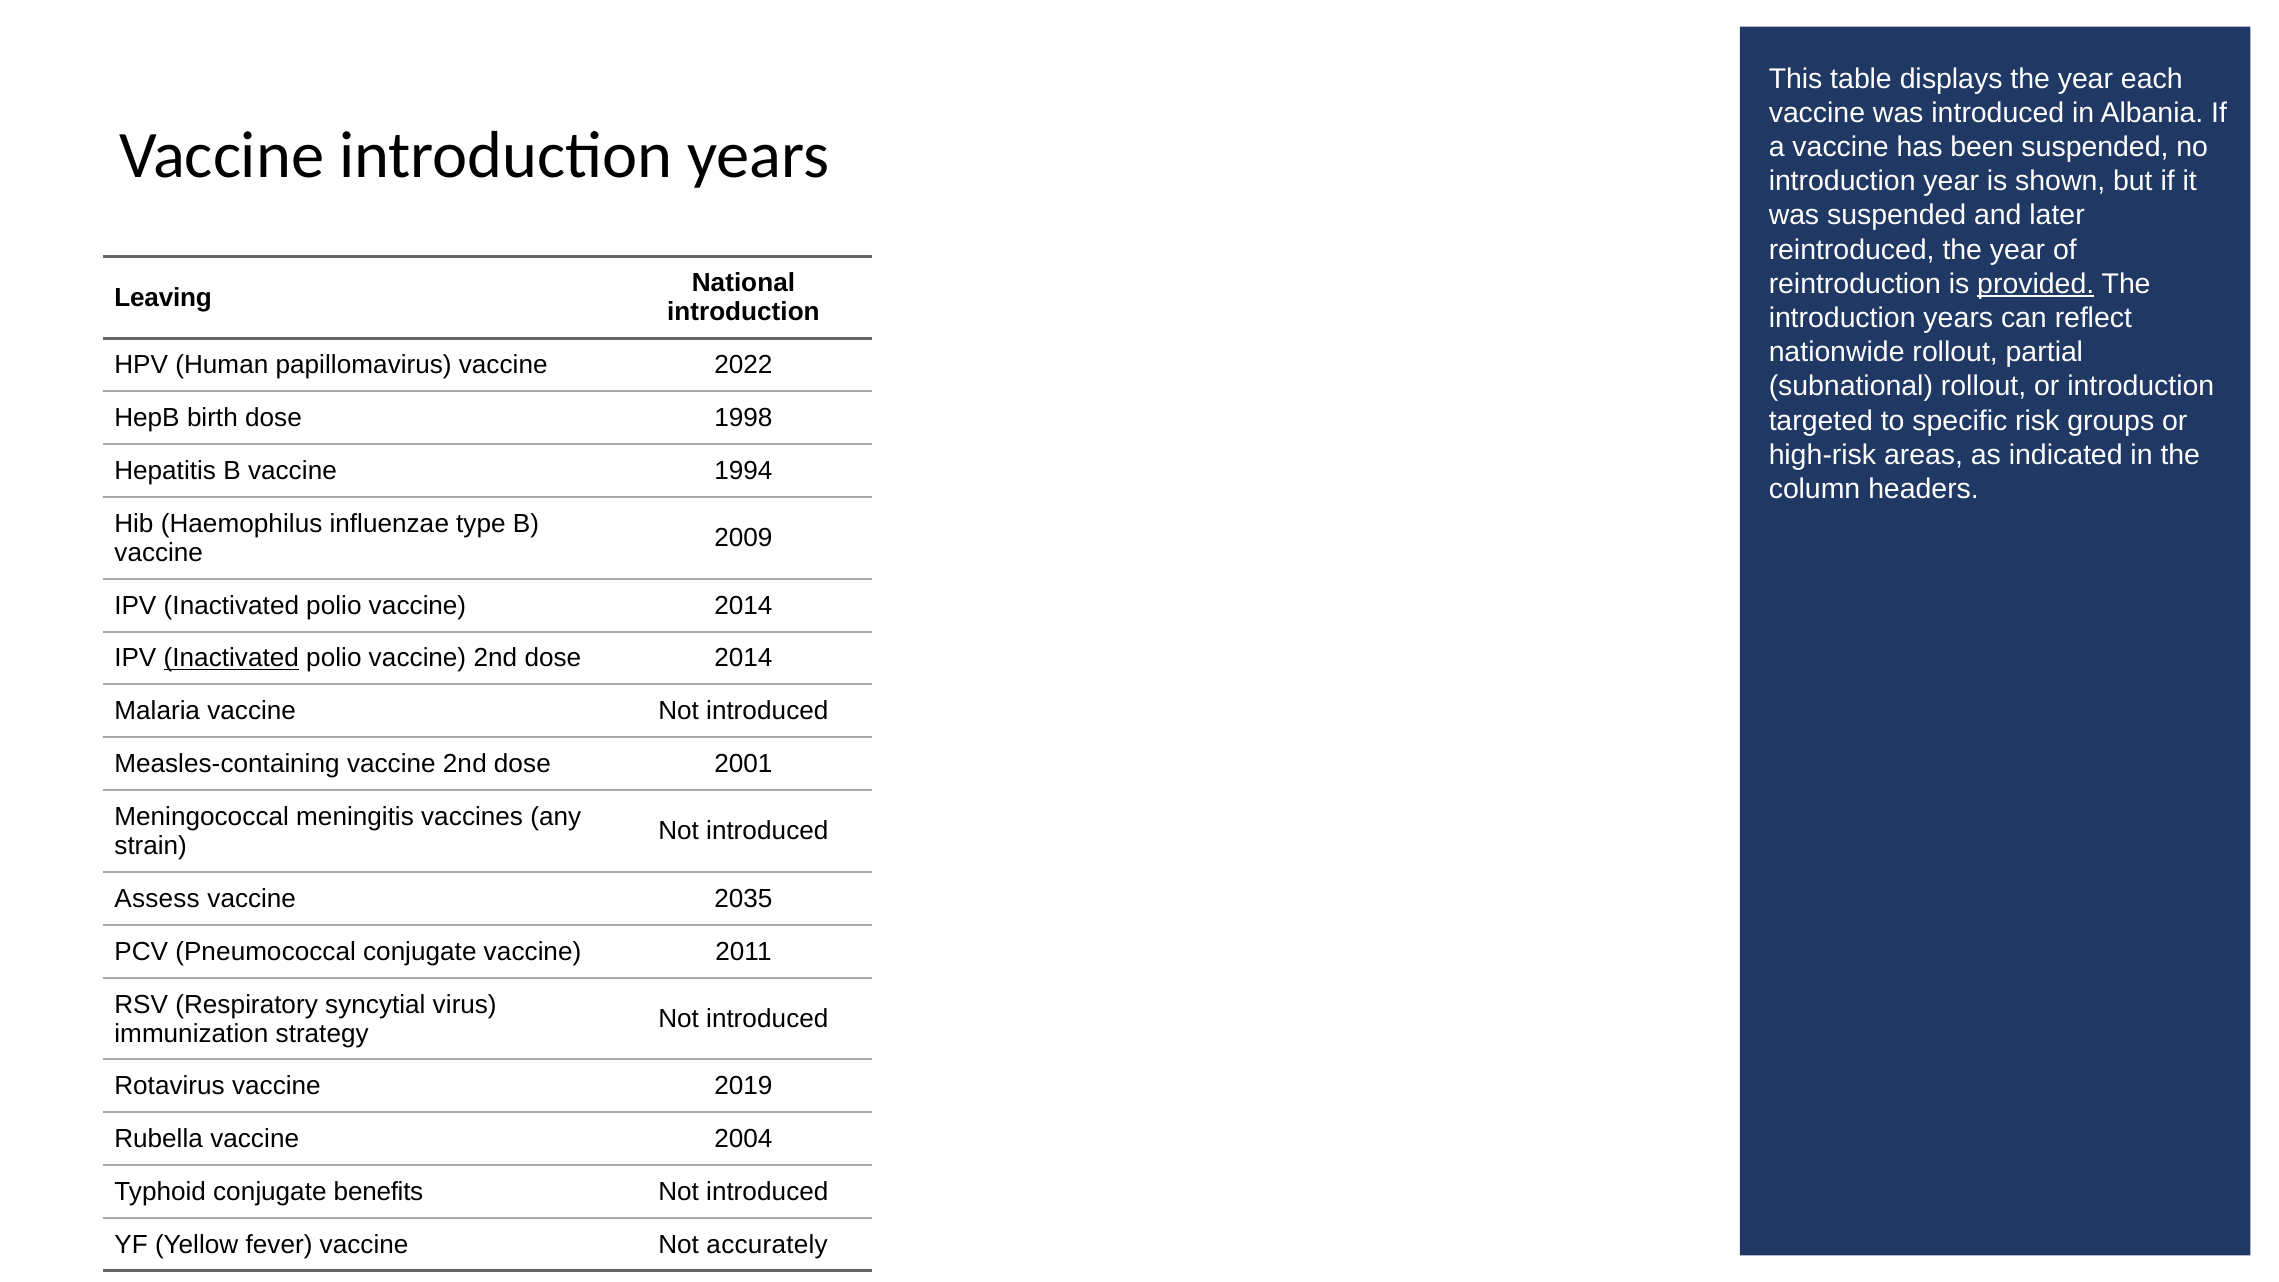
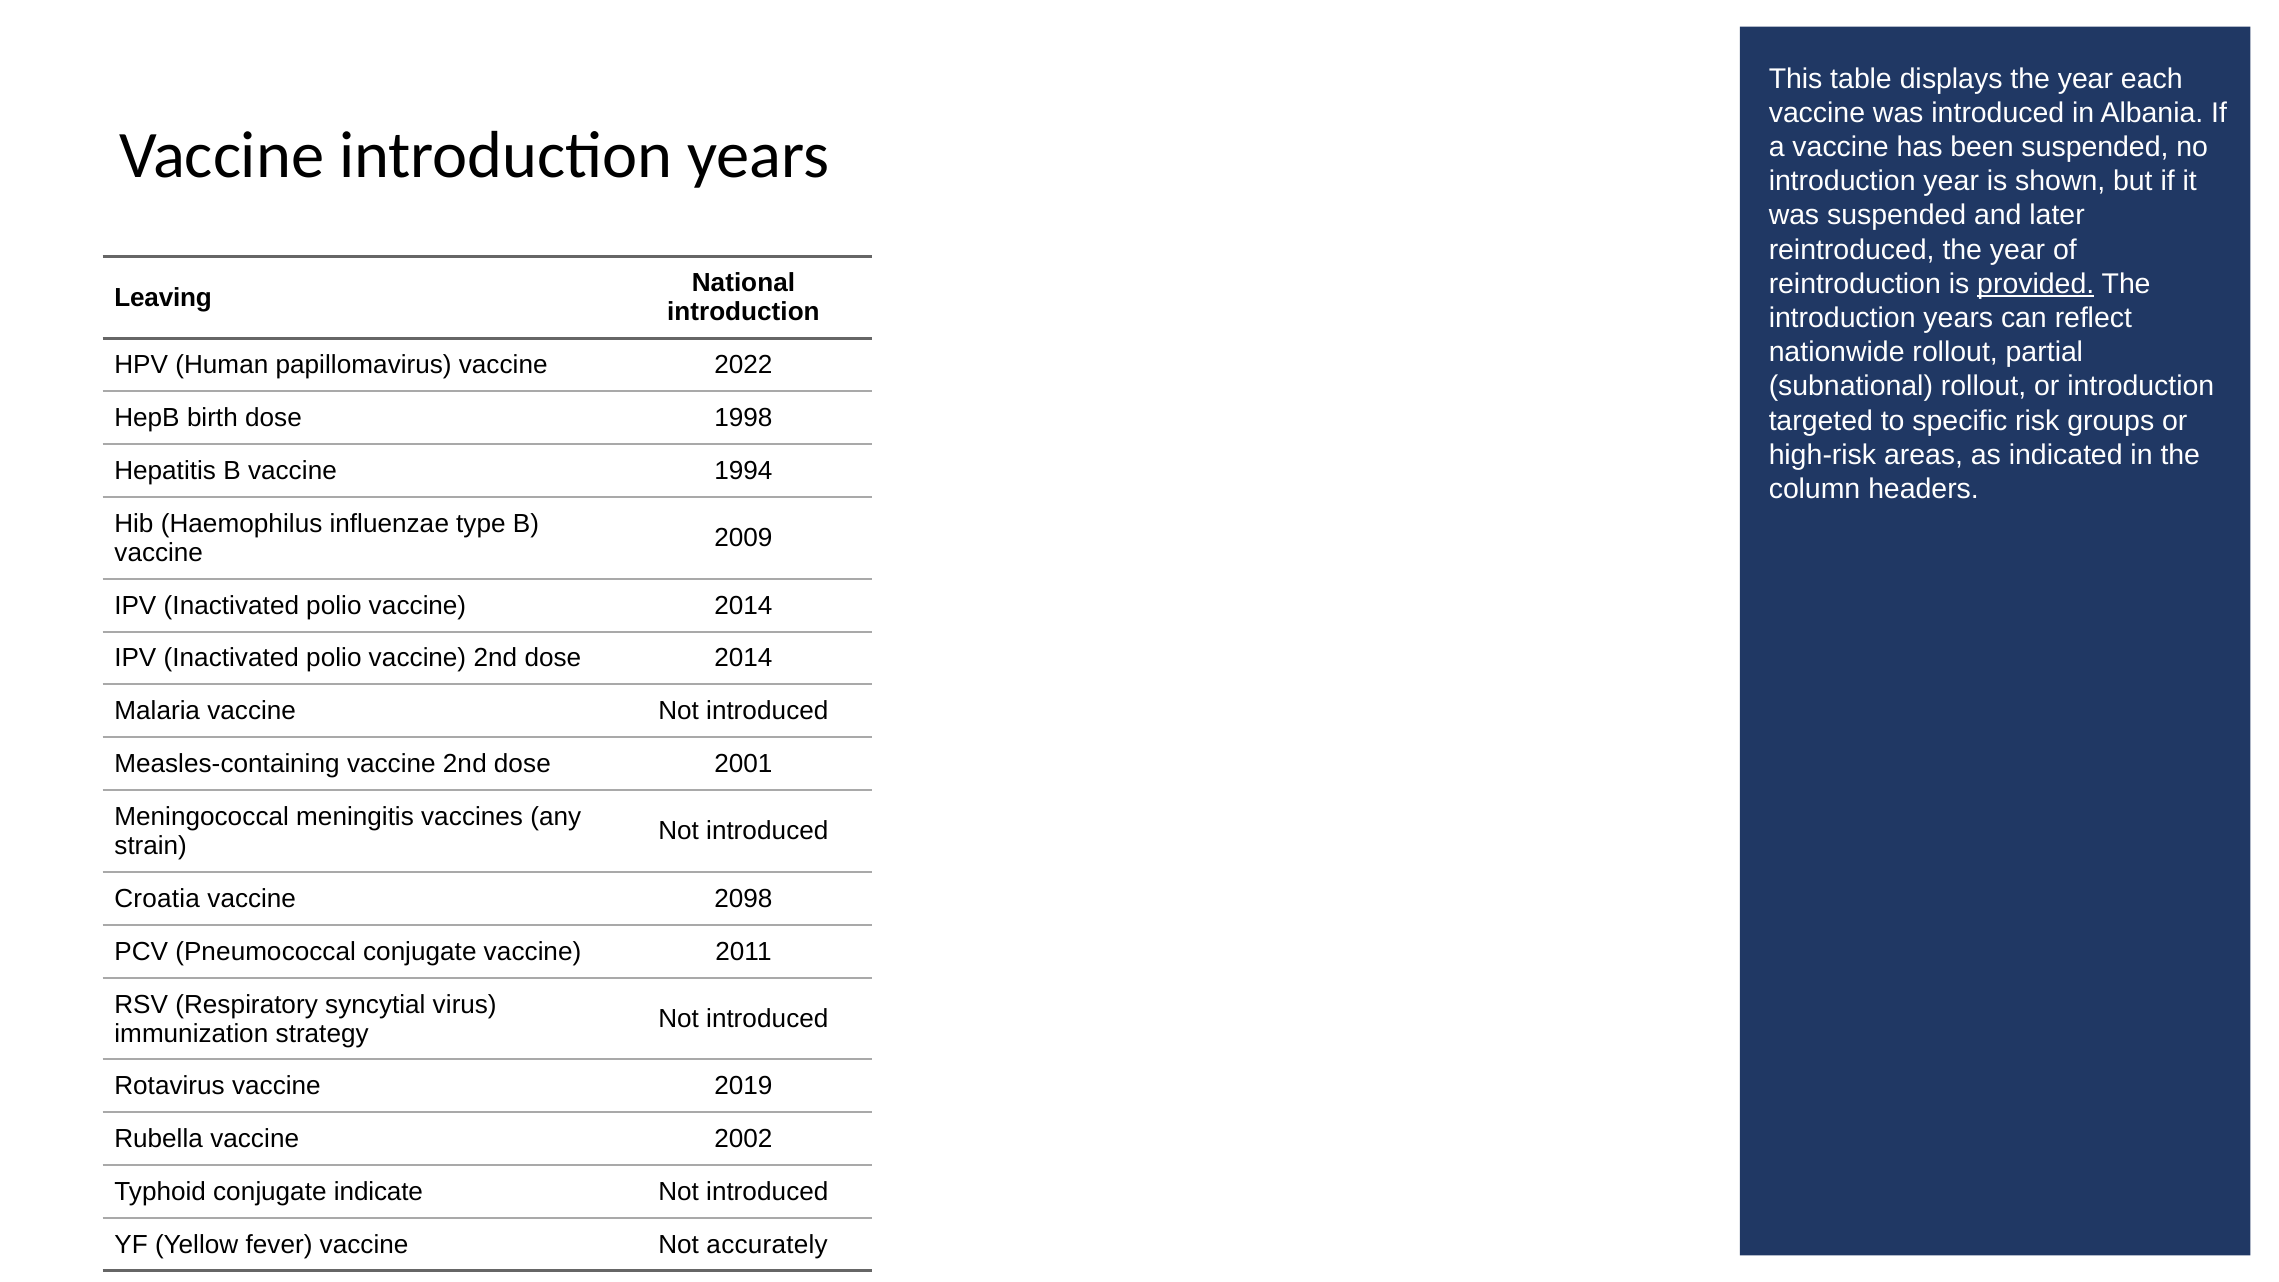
Inactivated at (231, 658) underline: present -> none
Assess: Assess -> Croatia
2035: 2035 -> 2098
2004: 2004 -> 2002
benefits: benefits -> indicate
